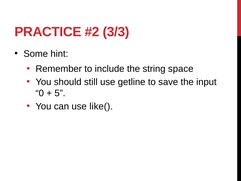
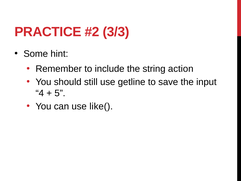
space: space -> action
0: 0 -> 4
